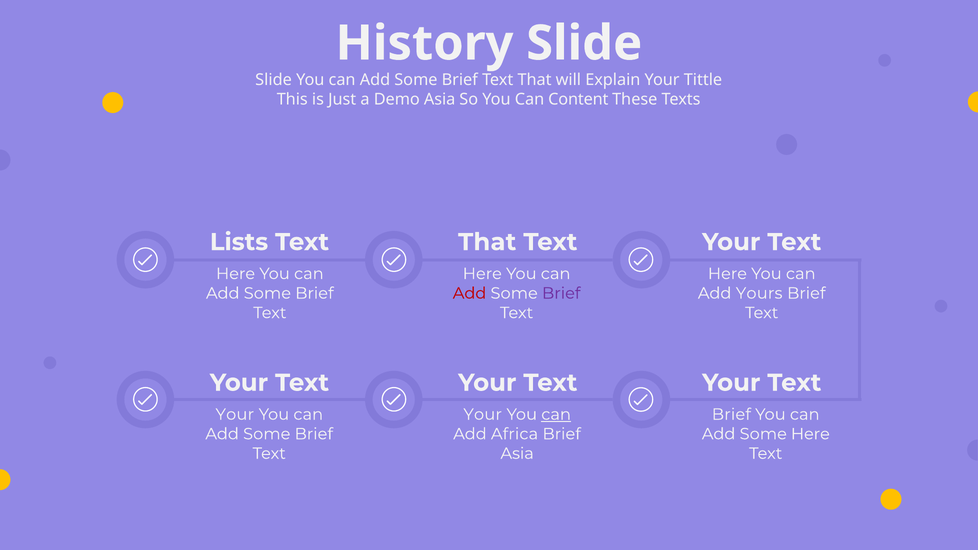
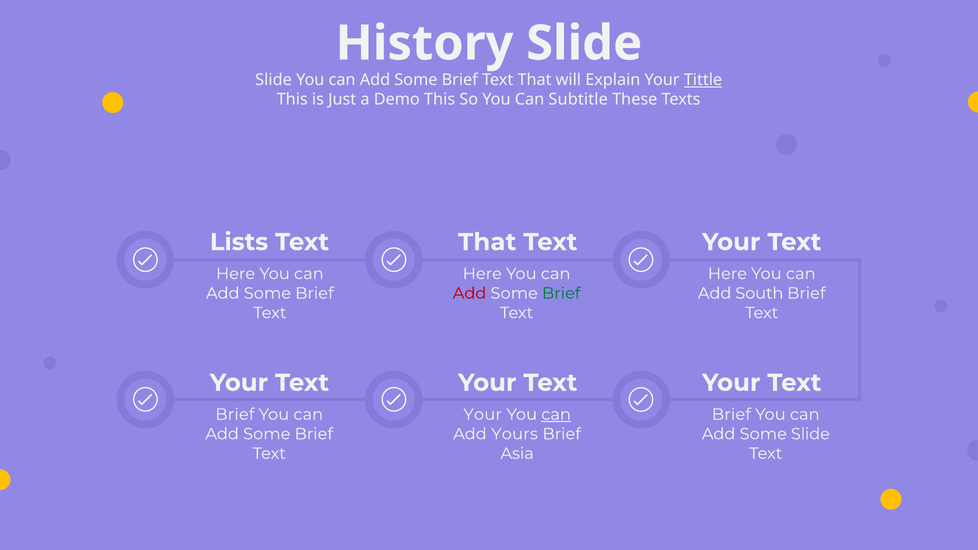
Tittle underline: none -> present
Demo Asia: Asia -> This
Content: Content -> Subtitle
Brief at (561, 293) colour: purple -> green
Yours: Yours -> South
Your at (235, 414): Your -> Brief
Africa: Africa -> Yours
Some Here: Here -> Slide
